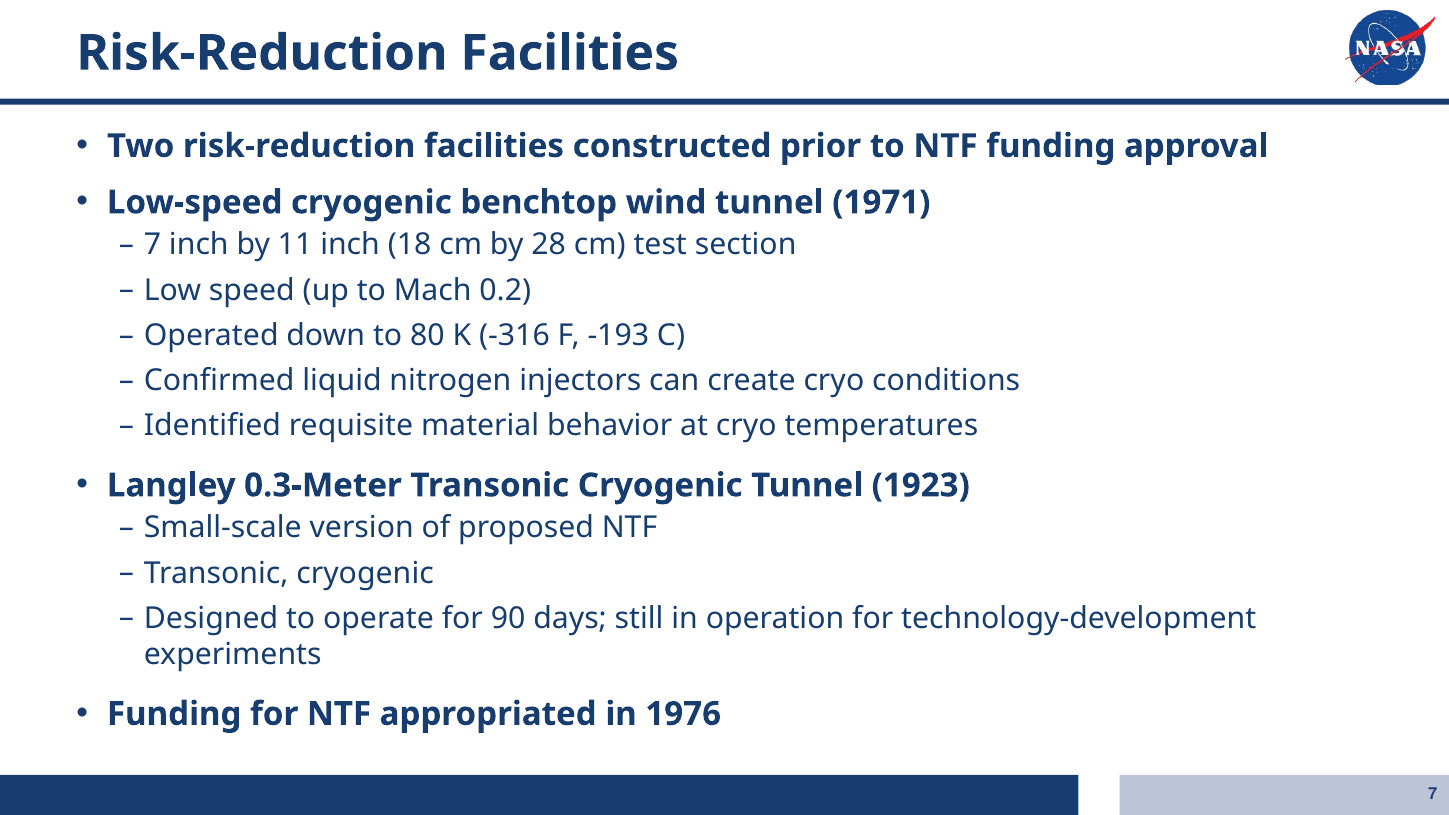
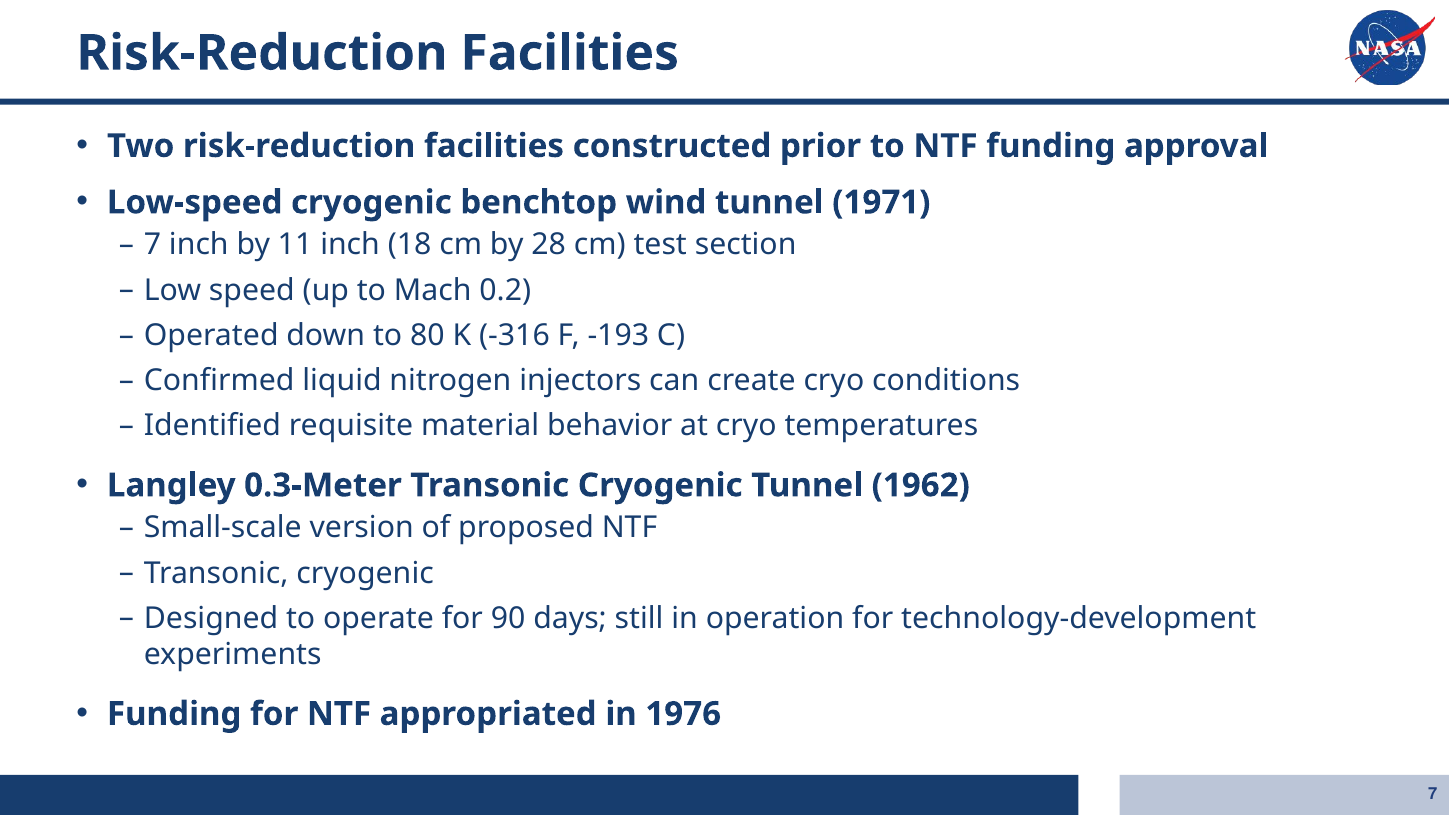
1923: 1923 -> 1962
